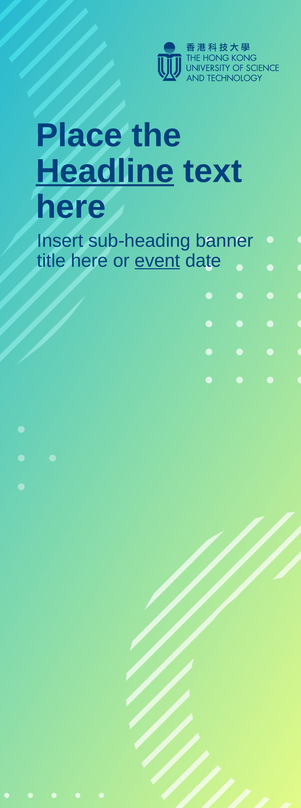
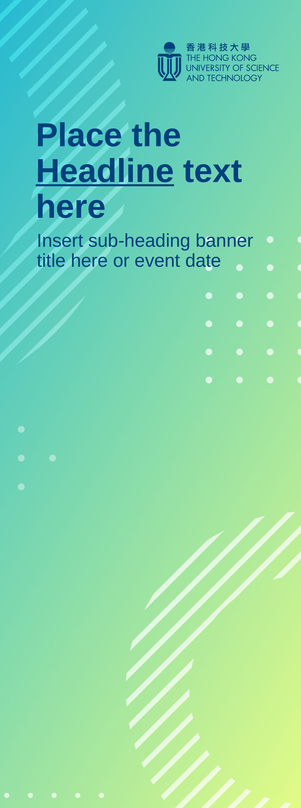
event underline: present -> none
